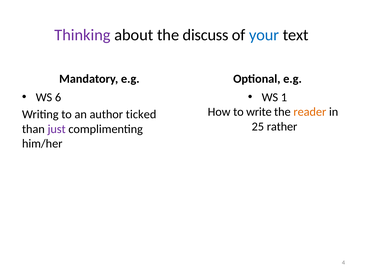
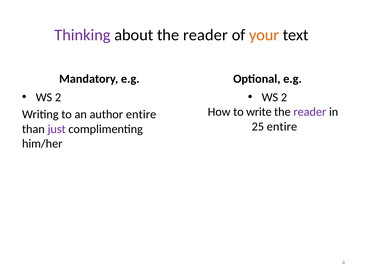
about the discuss: discuss -> reader
your colour: blue -> orange
6 at (58, 97): 6 -> 2
1 at (284, 97): 1 -> 2
reader at (310, 112) colour: orange -> purple
author ticked: ticked -> entire
25 rather: rather -> entire
